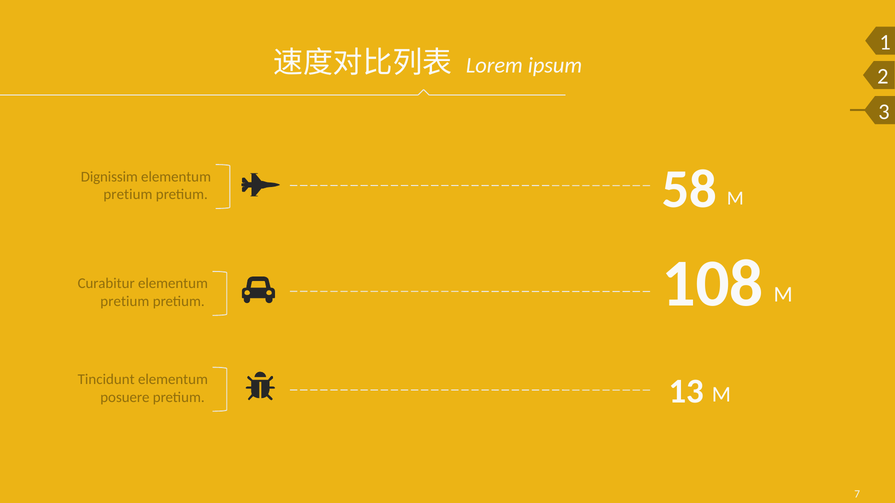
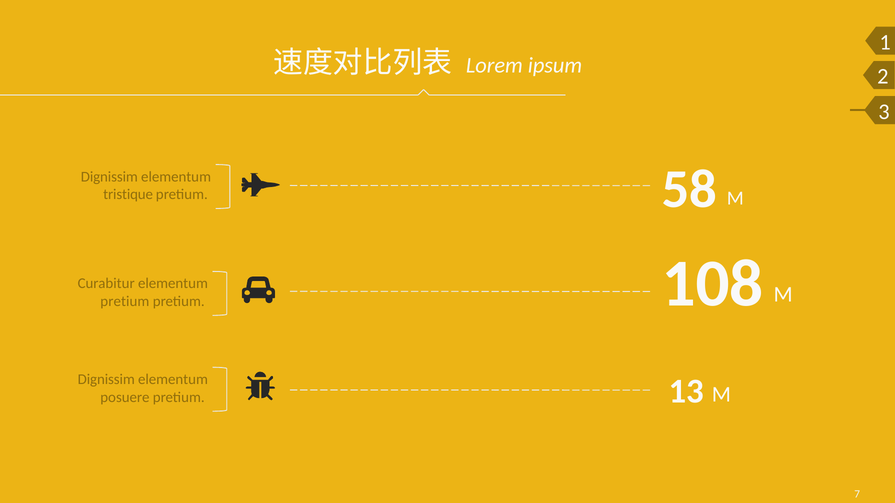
pretium at (128, 195): pretium -> tristique
Tincidunt at (106, 380): Tincidunt -> Dignissim
